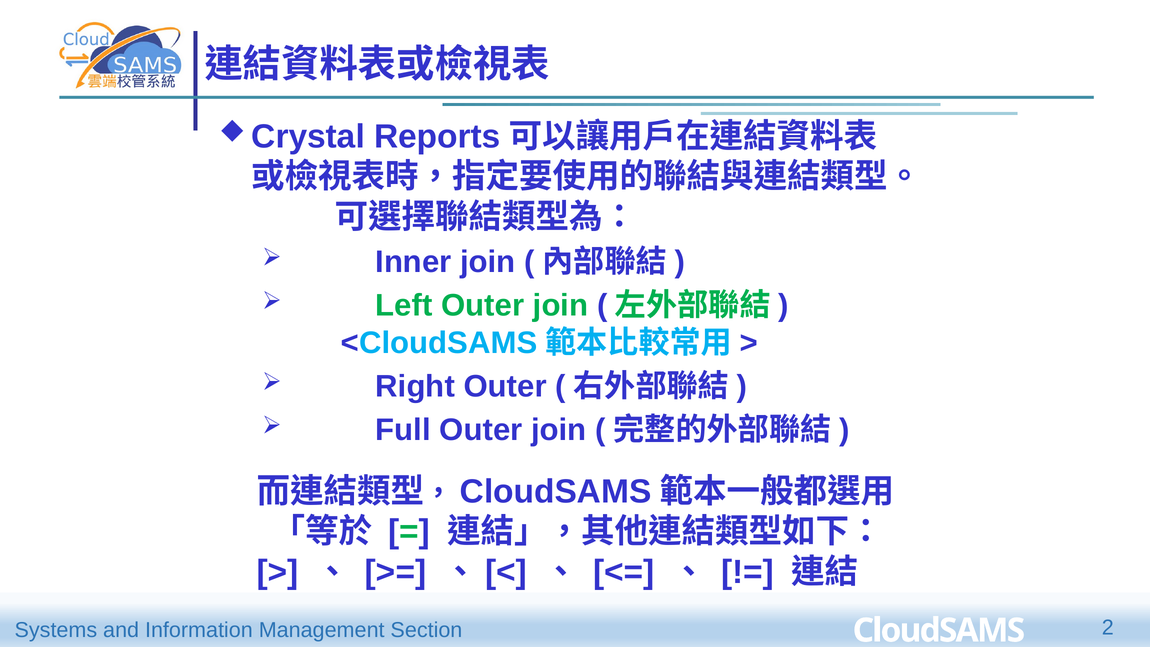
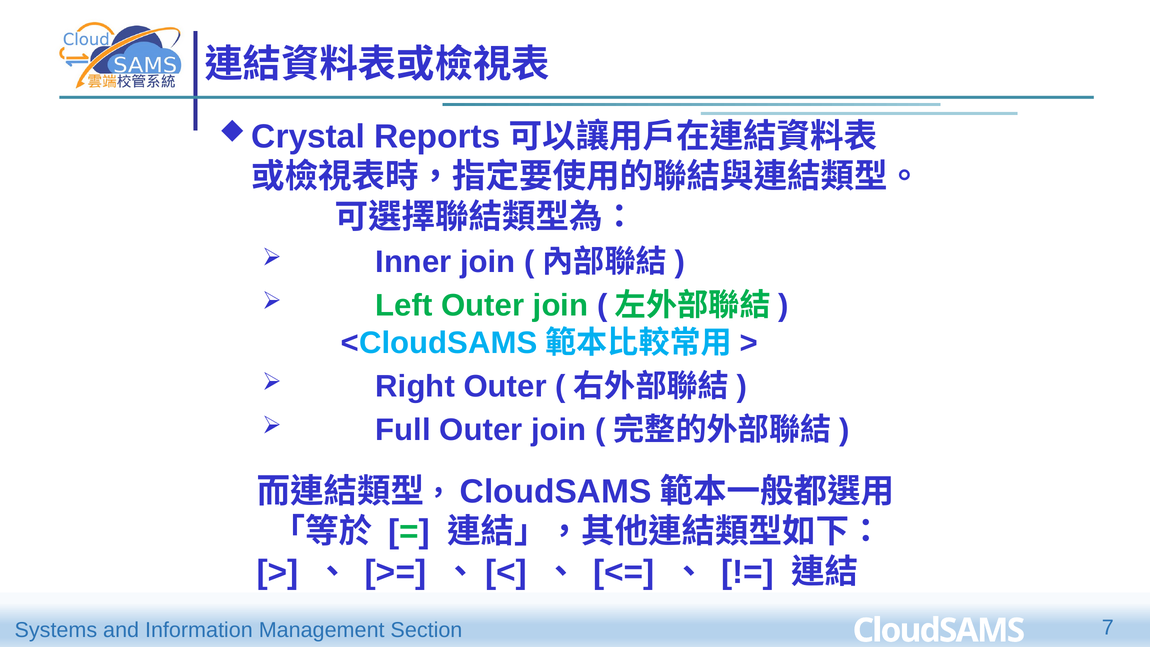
2: 2 -> 7
